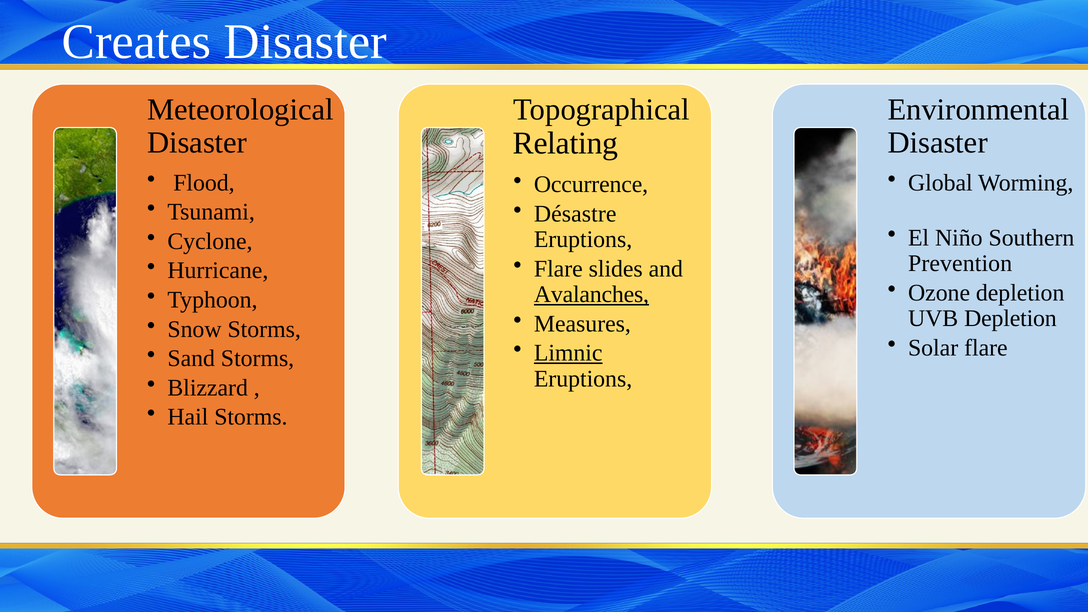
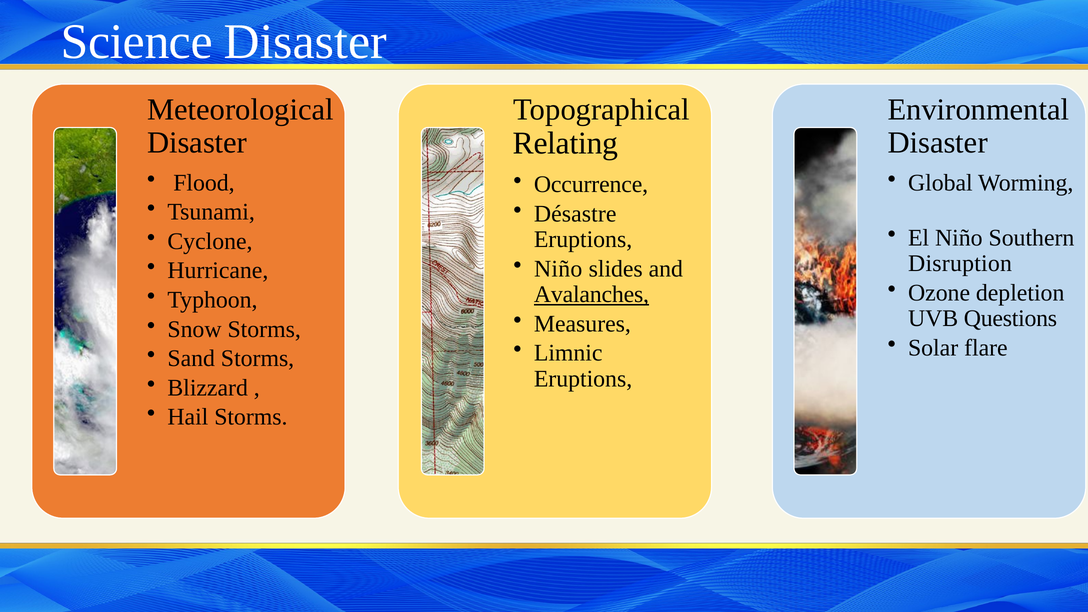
Creates: Creates -> Science
Prevention: Prevention -> Disruption
Flare at (558, 269): Flare -> Niño
UVB Depletion: Depletion -> Questions
Limnic underline: present -> none
